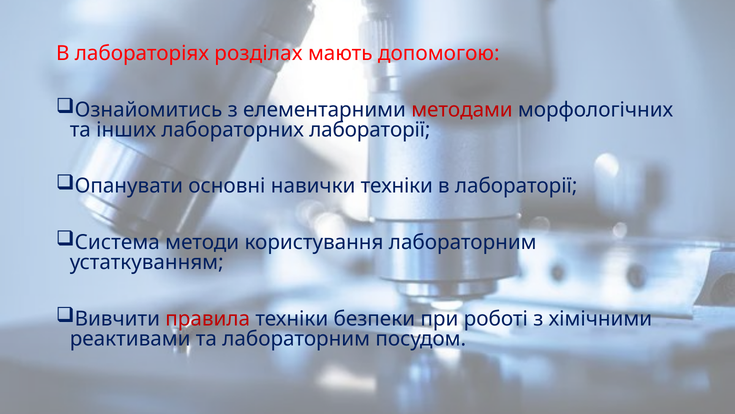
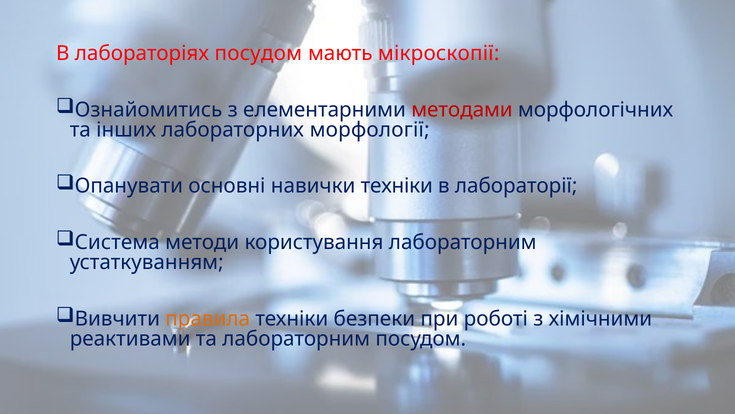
лабораторіях розділах: розділах -> посудом
допомогою: допомогою -> мікроскопії
лабораторних лабораторії: лабораторії -> морфології
правила colour: red -> orange
